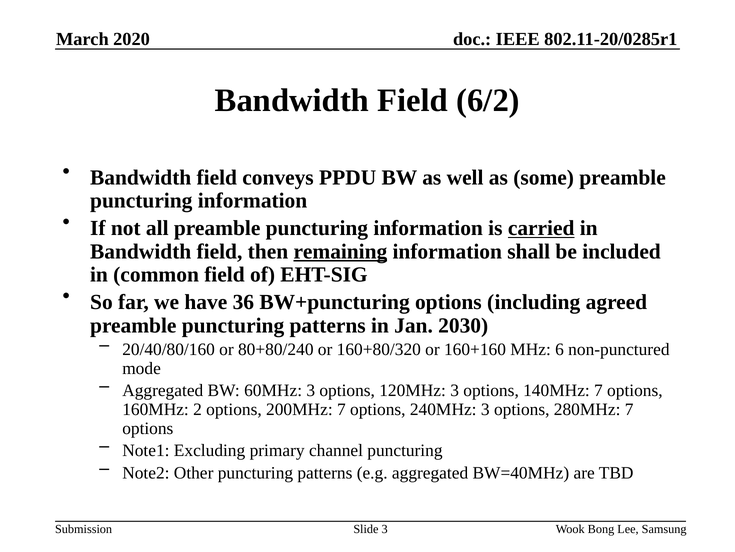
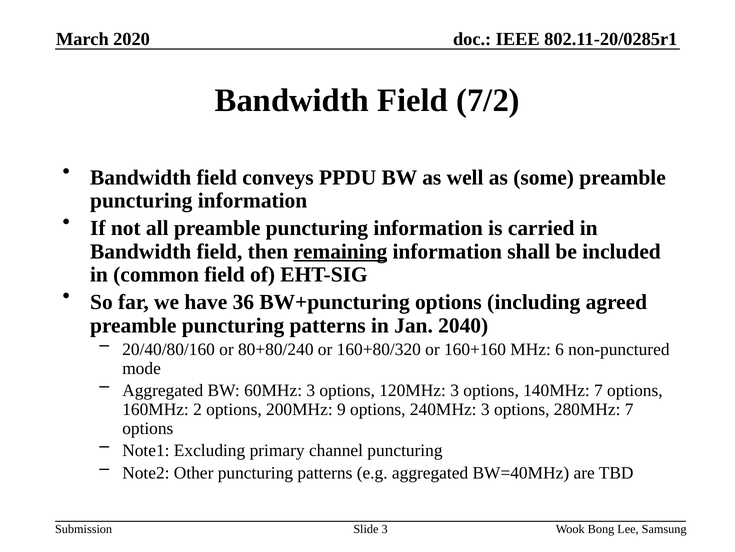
6/2: 6/2 -> 7/2
carried underline: present -> none
2030: 2030 -> 2040
200MHz 7: 7 -> 9
